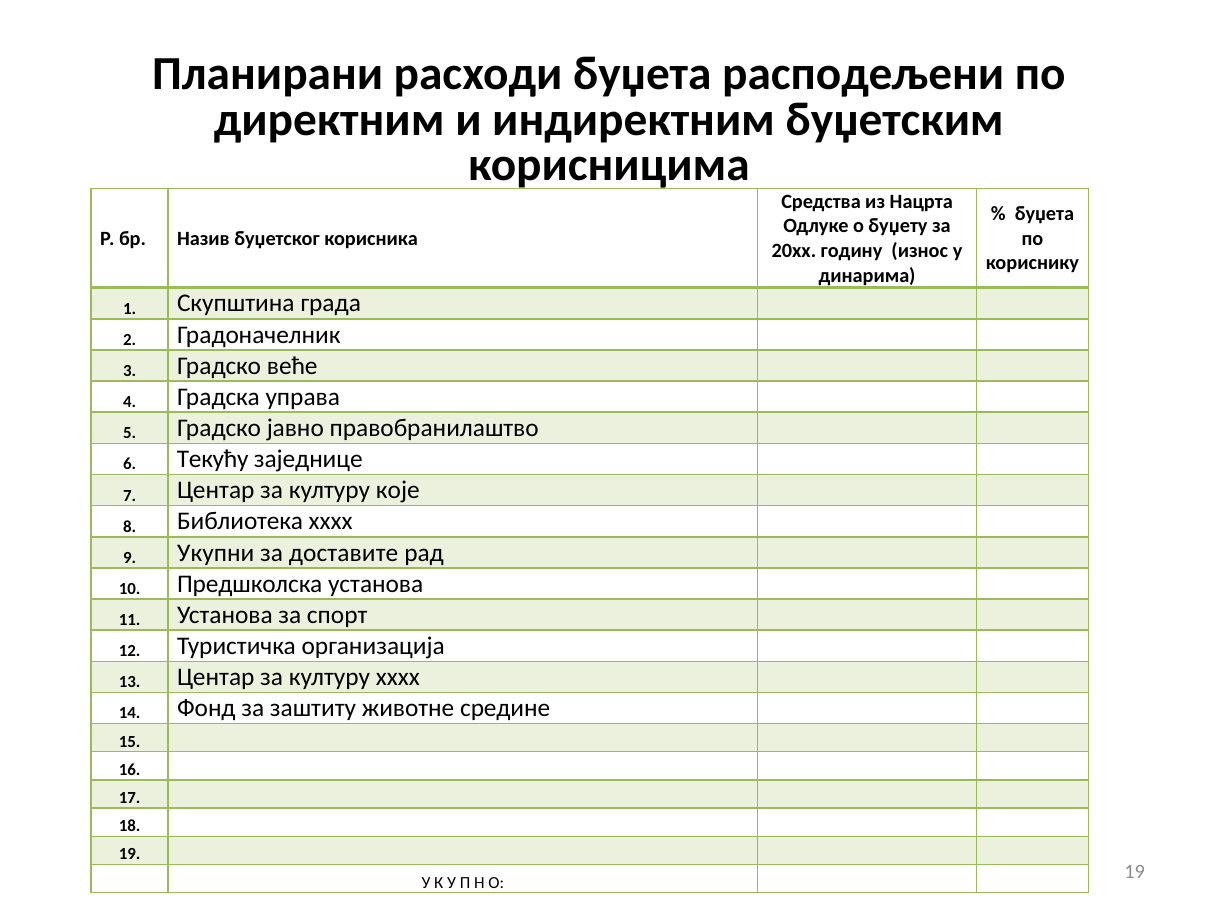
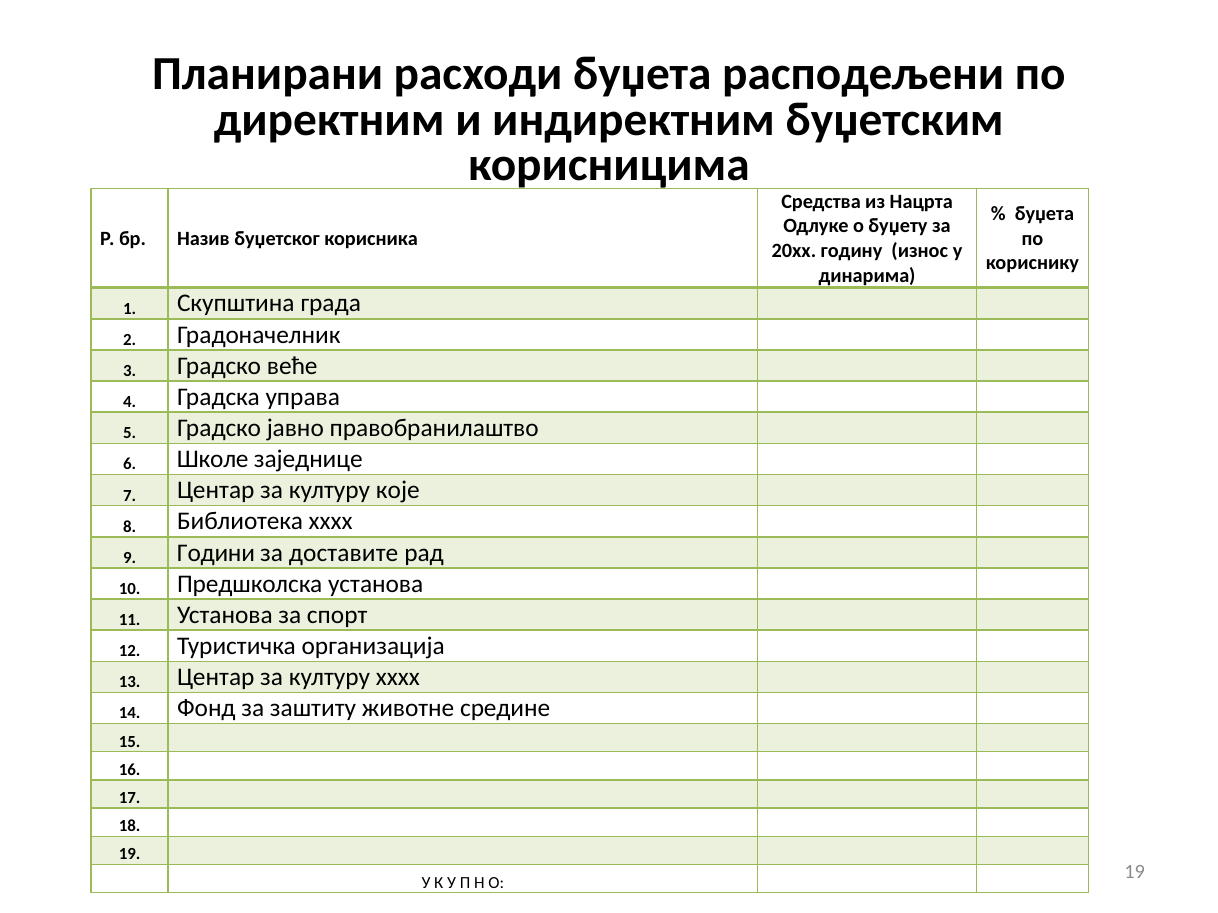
Текућу: Текућу -> Школе
Укупни: Укупни -> Години
